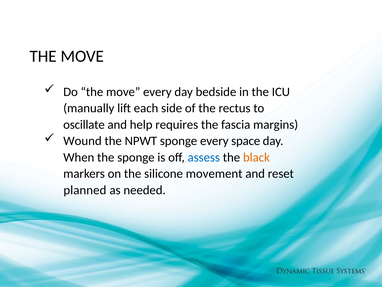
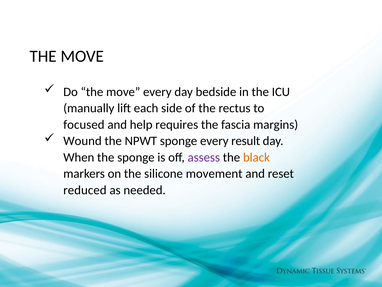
oscillate: oscillate -> focused
space: space -> result
assess colour: blue -> purple
planned: planned -> reduced
